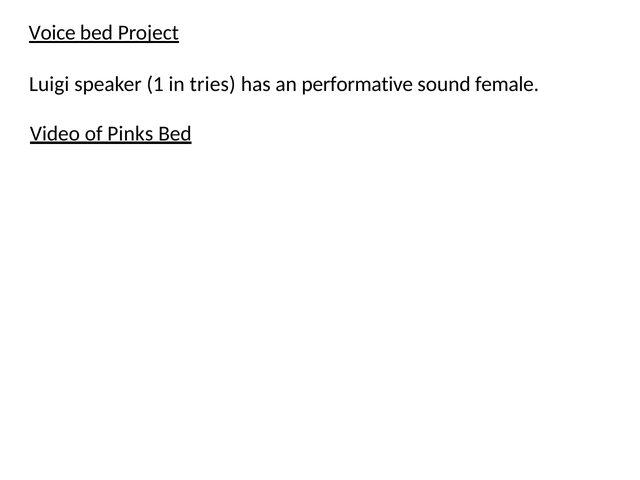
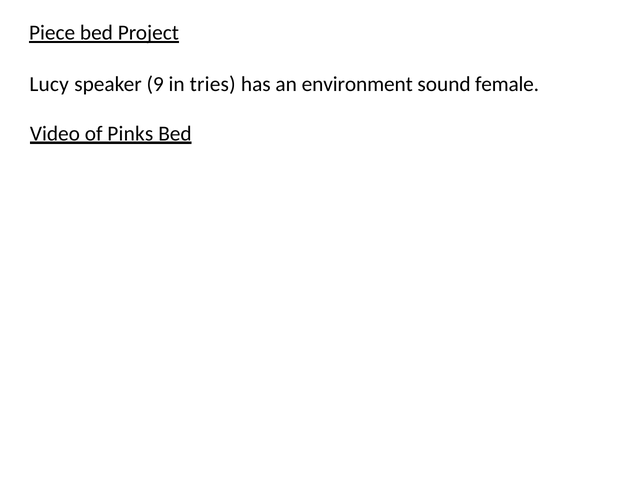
Voice: Voice -> Piece
Luigi: Luigi -> Lucy
1: 1 -> 9
performative: performative -> environment
